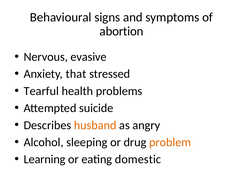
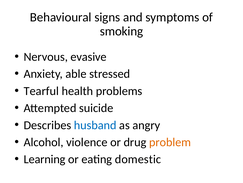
abortion: abortion -> smoking
that: that -> able
husband colour: orange -> blue
sleeping: sleeping -> violence
